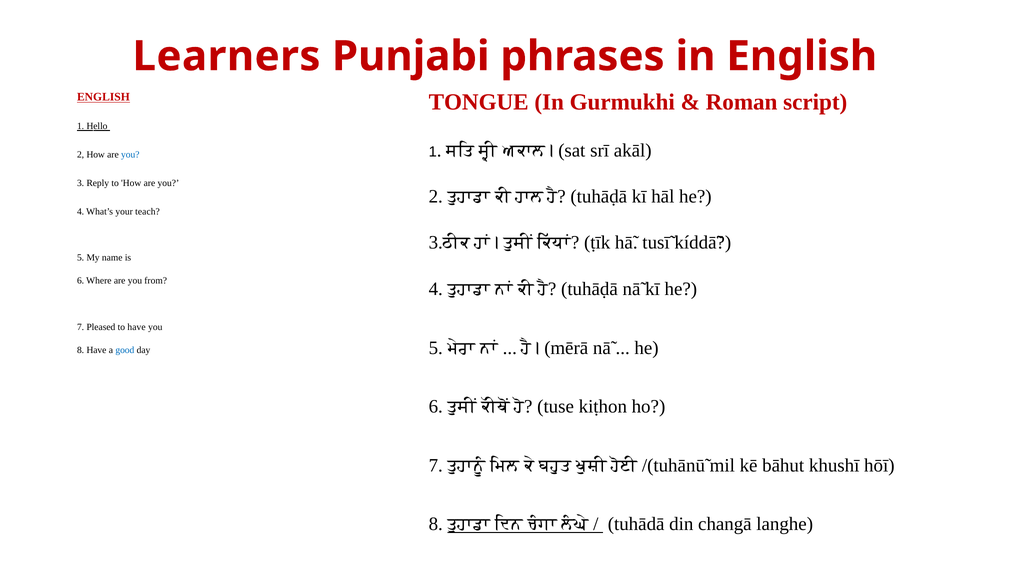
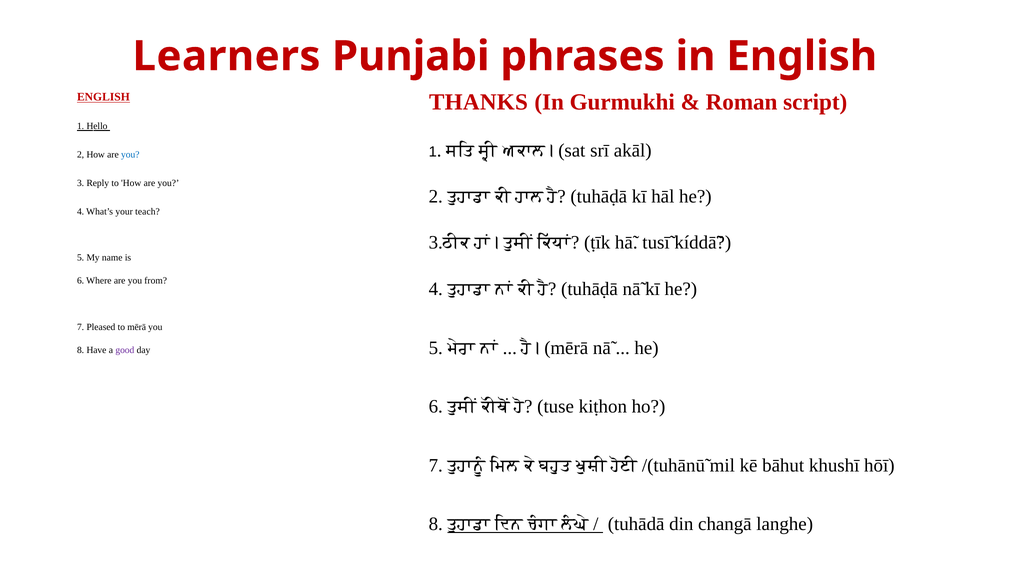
TONGUE: TONGUE -> THANKS
to have: have -> mērā
good colour: blue -> purple
